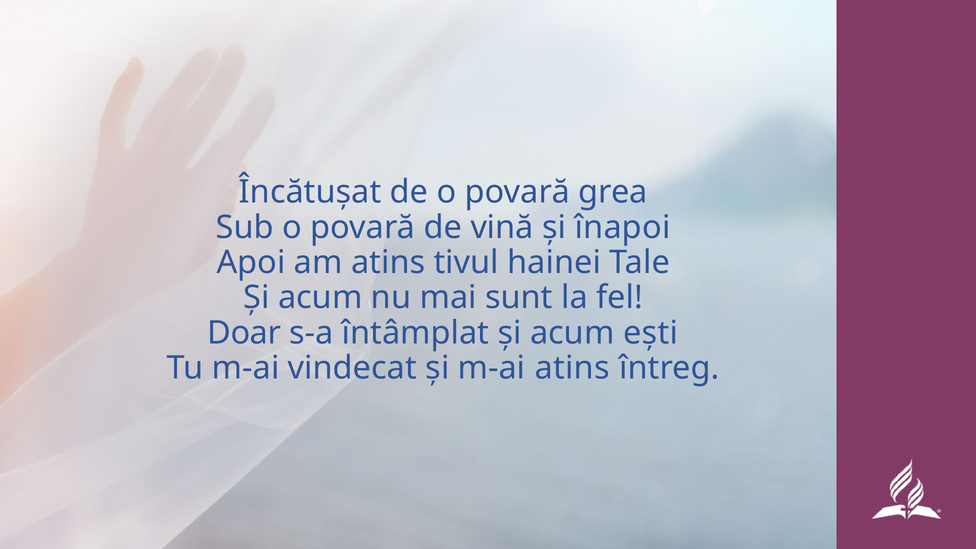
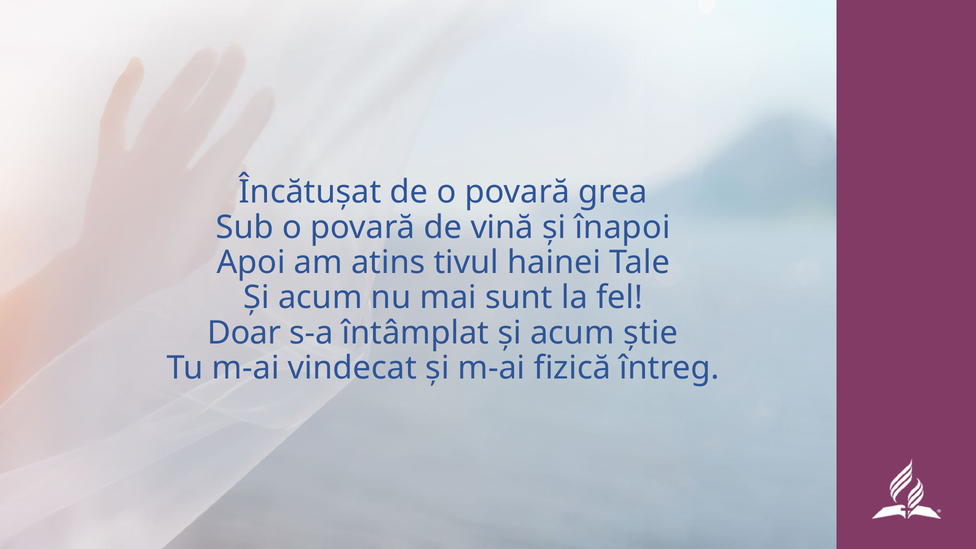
ești: ești -> știe
m-ai atins: atins -> fizică
